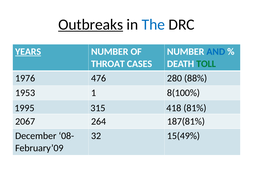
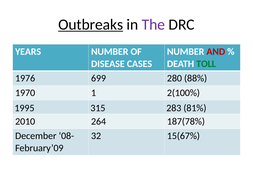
The colour: blue -> purple
YEARS underline: present -> none
AND colour: blue -> red
THROAT: THROAT -> DISEASE
476: 476 -> 699
1953: 1953 -> 1970
8(100%: 8(100% -> 2(100%
418: 418 -> 283
2067: 2067 -> 2010
187(81%: 187(81% -> 187(78%
15(49%: 15(49% -> 15(67%
